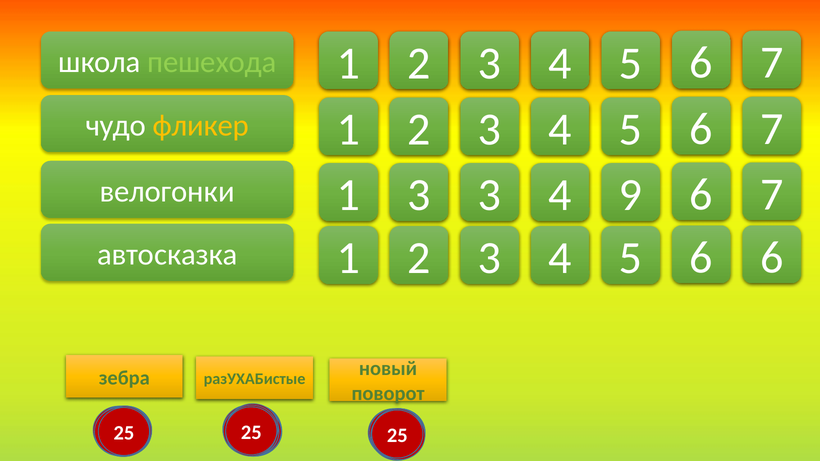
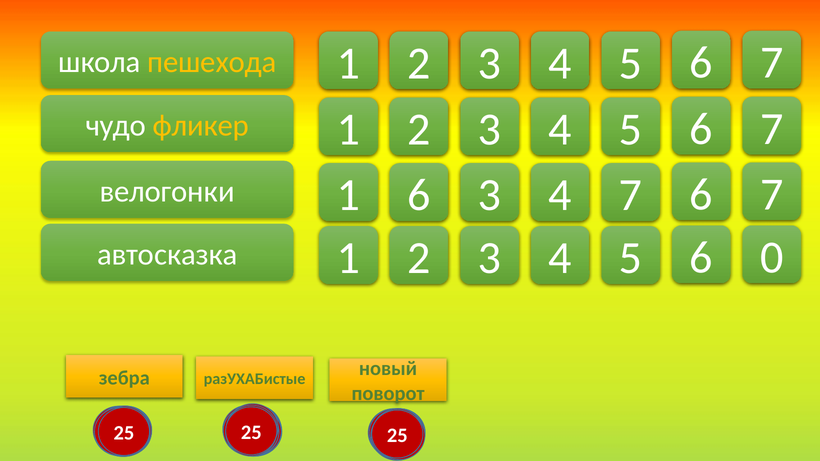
пешехода colour: light green -> yellow
1 3: 3 -> 6
4 9: 9 -> 7
6 6: 6 -> 0
